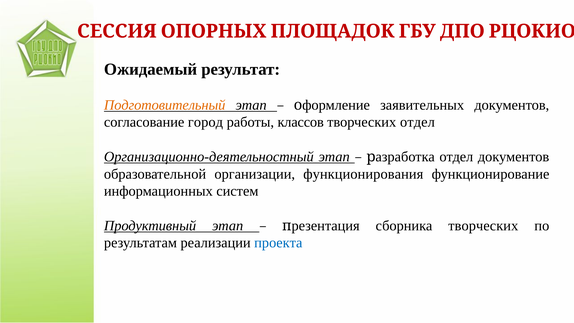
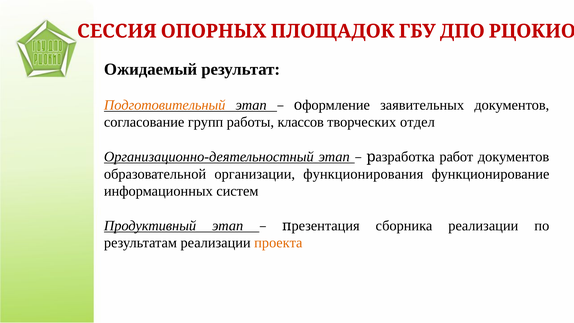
город: город -> групп
отдел at (456, 157): отдел -> работ
сборника творческих: творческих -> реализации
проекта colour: blue -> orange
